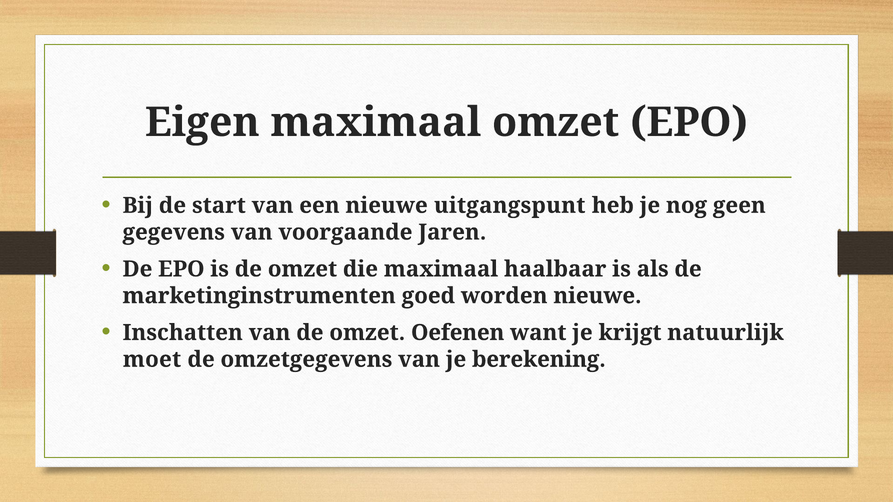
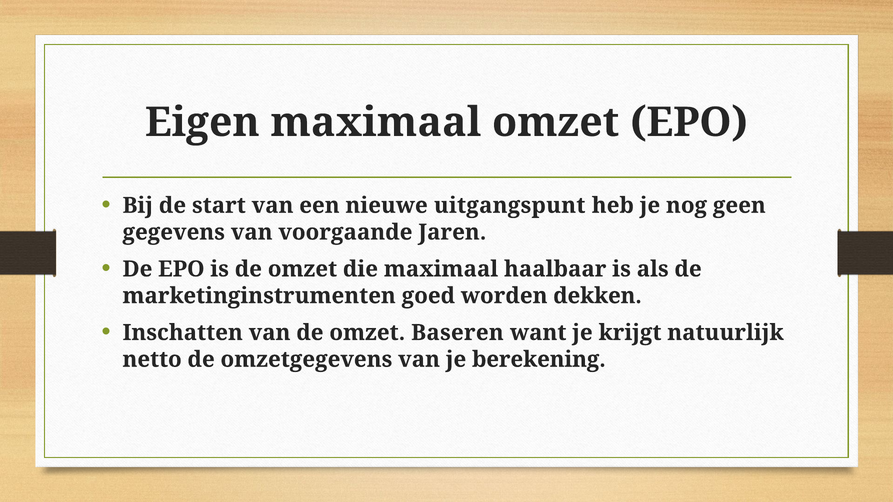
worden nieuwe: nieuwe -> dekken
Oefenen: Oefenen -> Baseren
moet: moet -> netto
